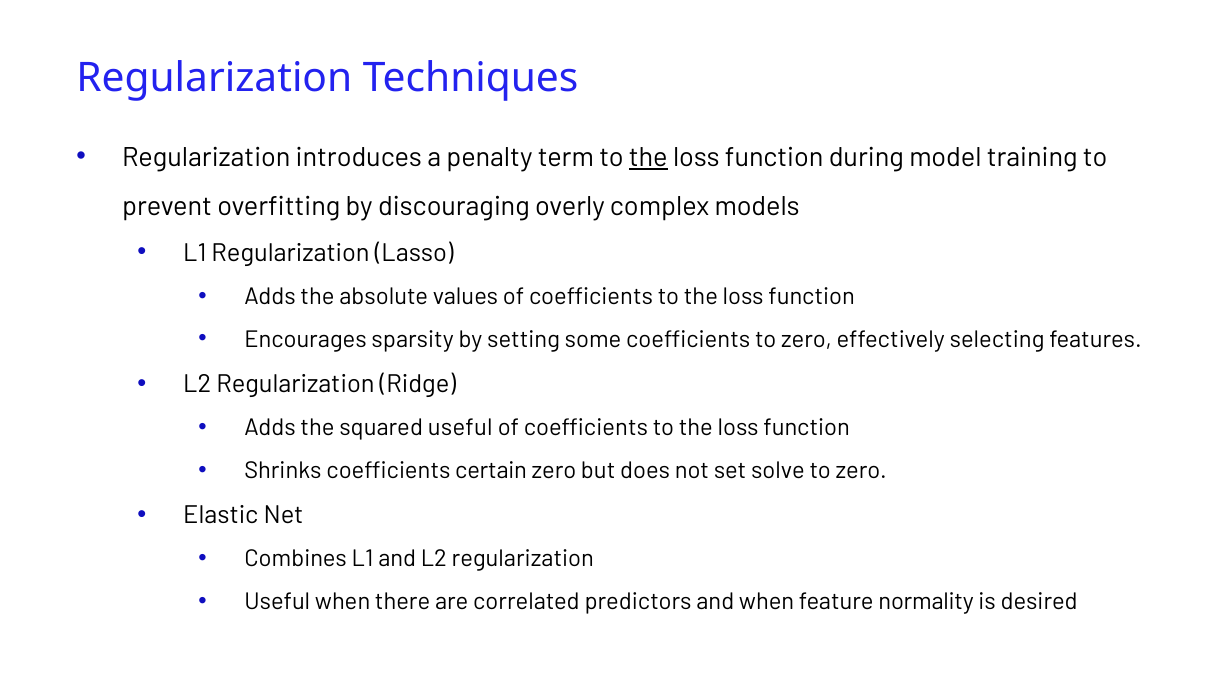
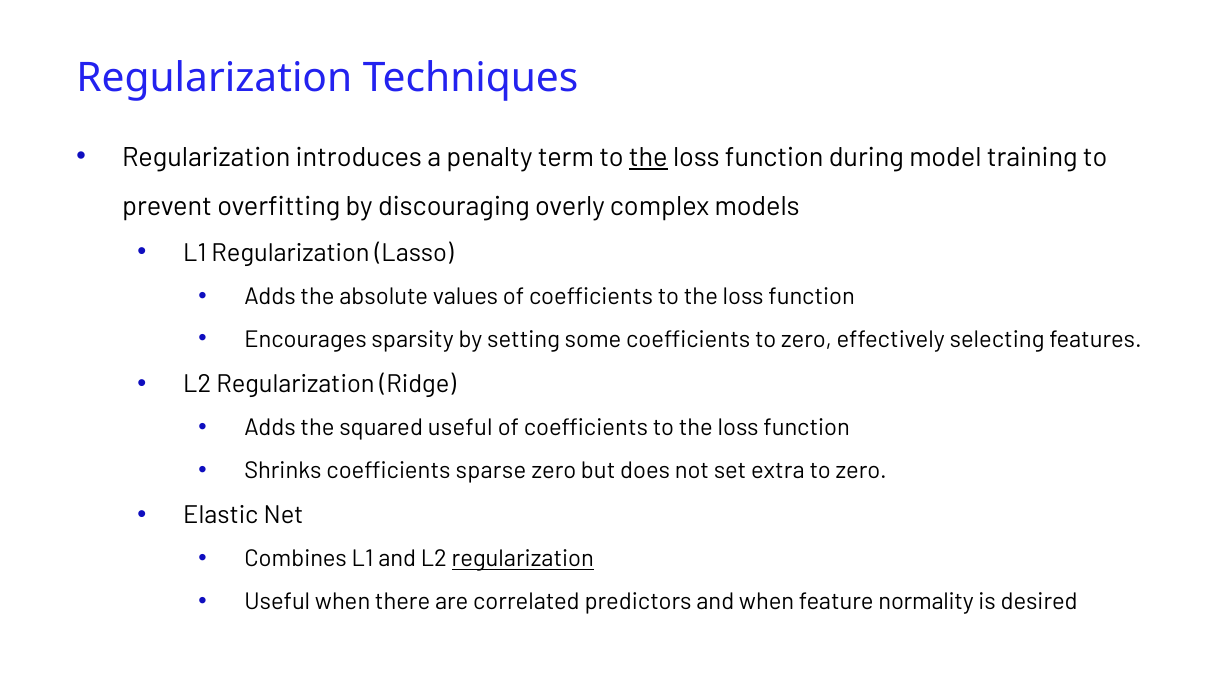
certain: certain -> sparse
solve: solve -> extra
regularization at (523, 559) underline: none -> present
